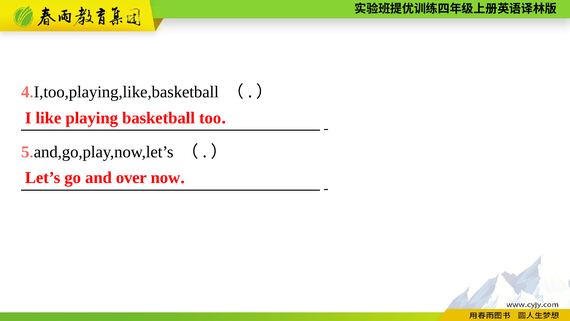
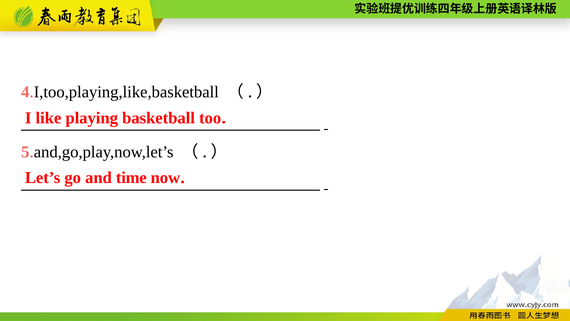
over: over -> time
